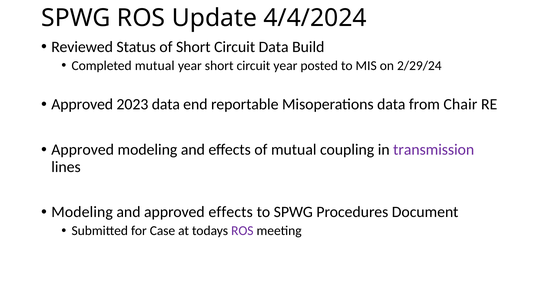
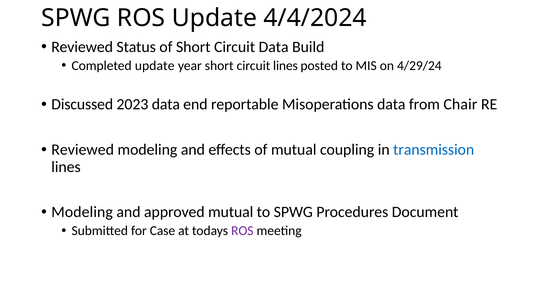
Completed mutual: mutual -> update
circuit year: year -> lines
2/29/24: 2/29/24 -> 4/29/24
Approved at (82, 104): Approved -> Discussed
Approved at (83, 150): Approved -> Reviewed
transmission colour: purple -> blue
approved effects: effects -> mutual
